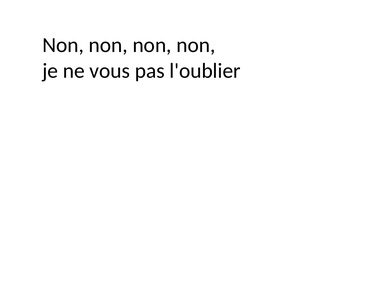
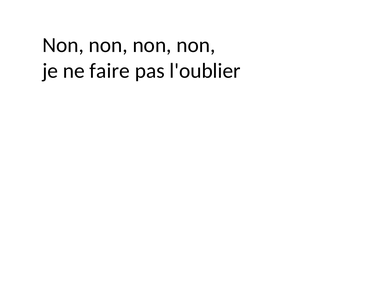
vous: vous -> faire
